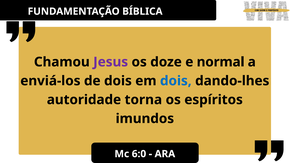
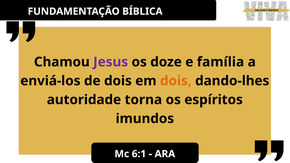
normal: normal -> família
dois at (176, 81) colour: blue -> orange
6:0: 6:0 -> 6:1
